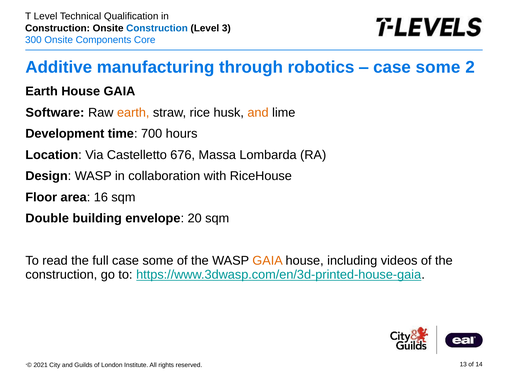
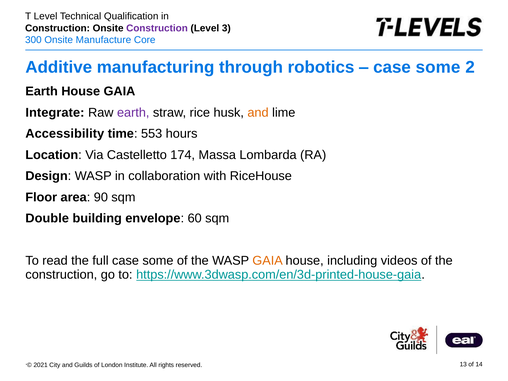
Construction at (157, 28) colour: blue -> purple
Components: Components -> Manufacture
Software: Software -> Integrate
earth at (133, 113) colour: orange -> purple
Development: Development -> Accessibility
700: 700 -> 553
676: 676 -> 174
16: 16 -> 90
20: 20 -> 60
